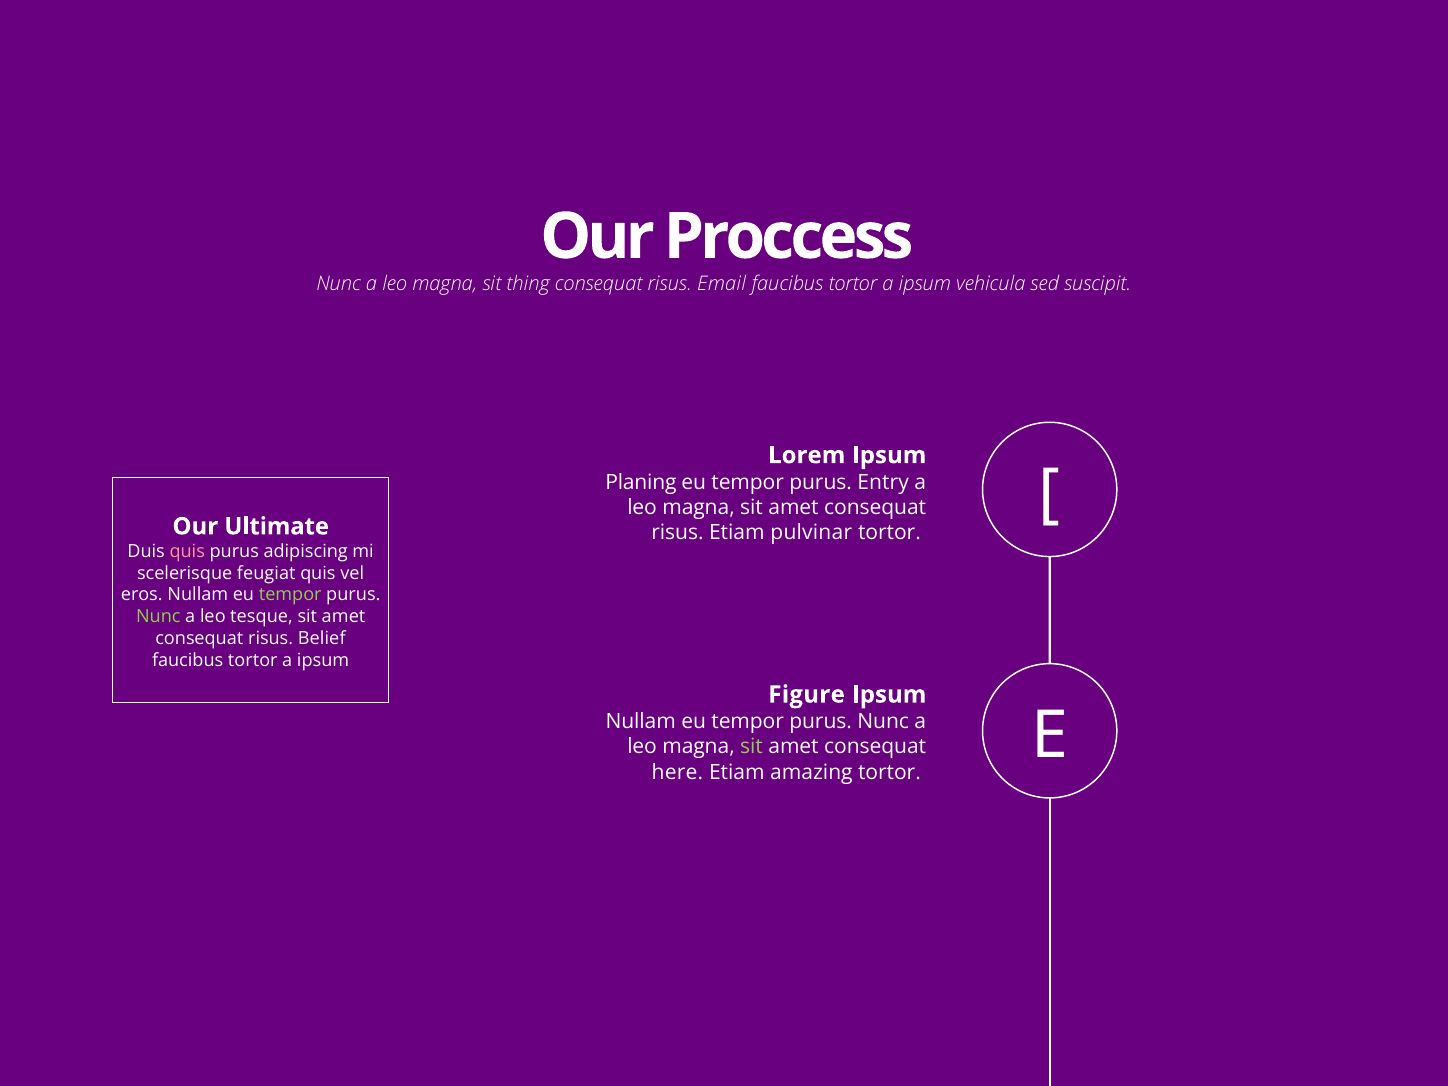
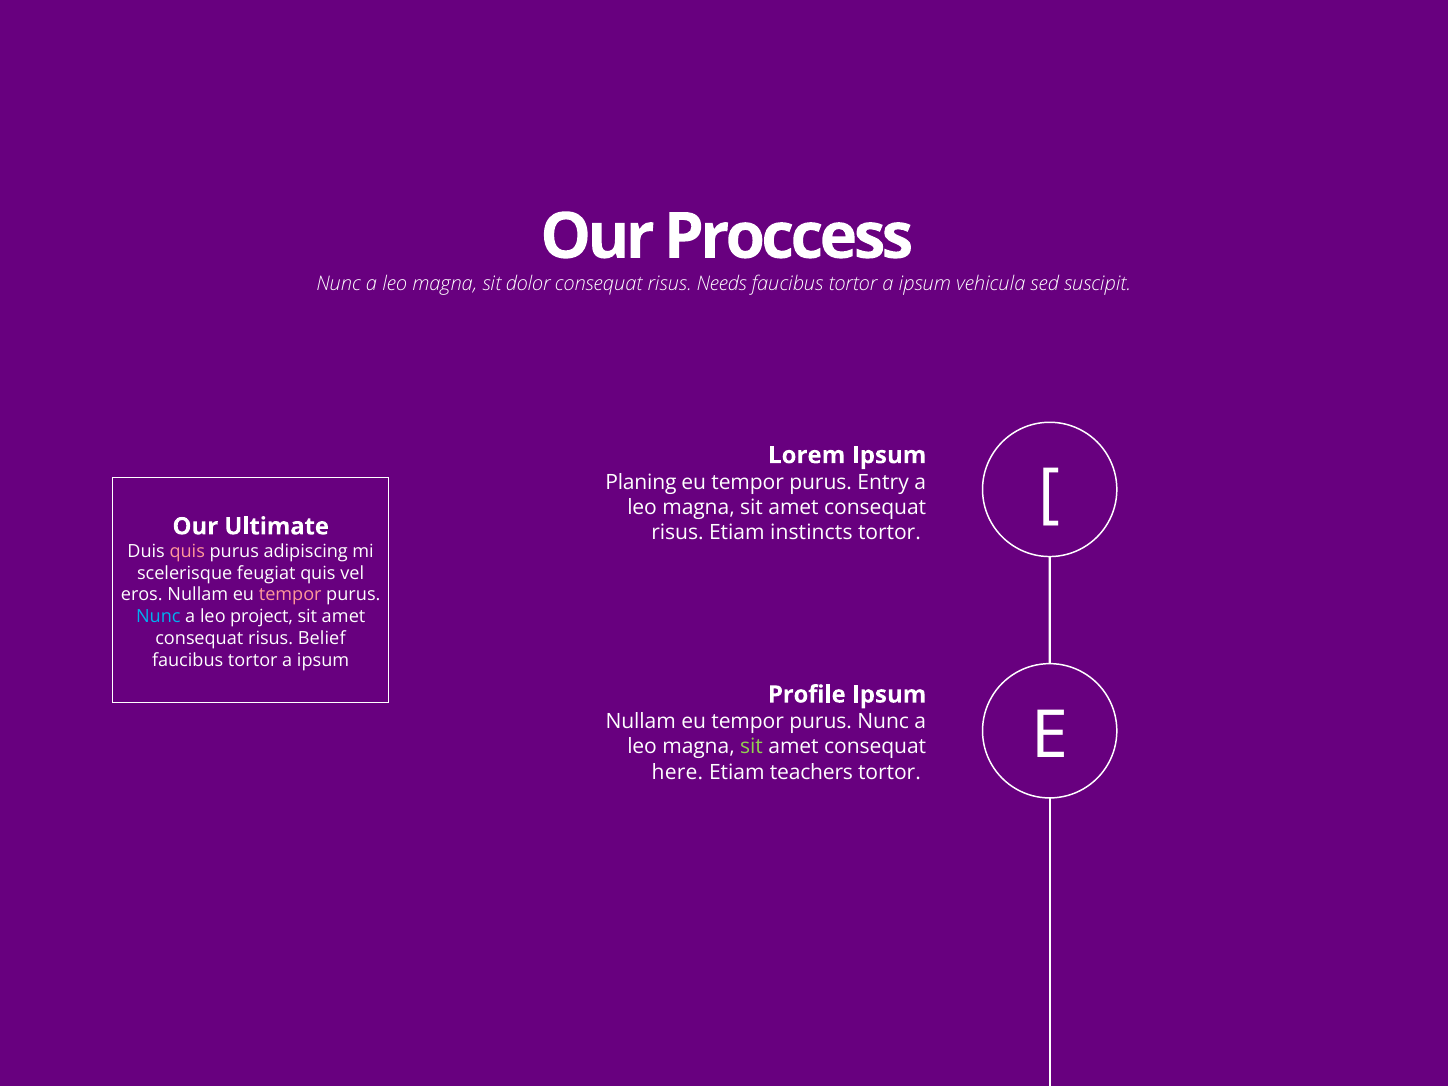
thing: thing -> dolor
Email: Email -> Needs
pulvinar: pulvinar -> instincts
tempor at (290, 595) colour: light green -> pink
Nunc at (158, 617) colour: light green -> light blue
tesque: tesque -> project
Figure: Figure -> Profile
amazing: amazing -> teachers
